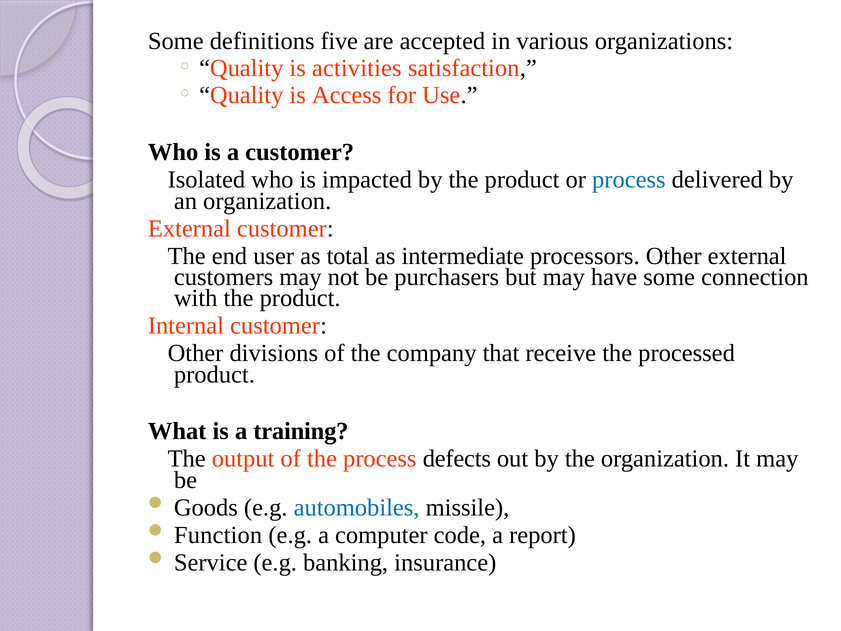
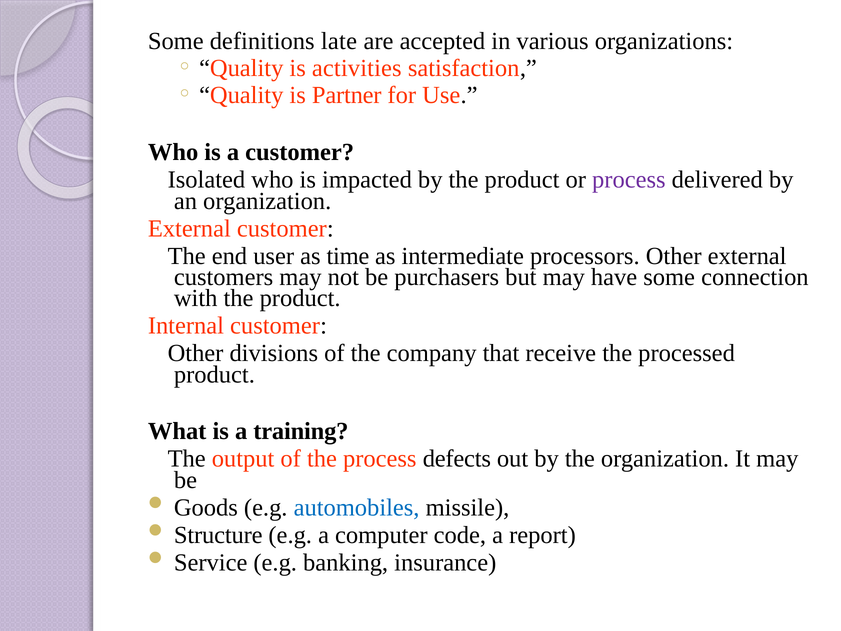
five: five -> late
Access: Access -> Partner
process at (629, 180) colour: blue -> purple
total: total -> time
Function: Function -> Structure
